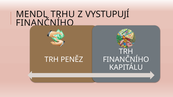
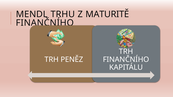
VYSTUPUJÍ: VYSTUPUJÍ -> MATURITĚ
